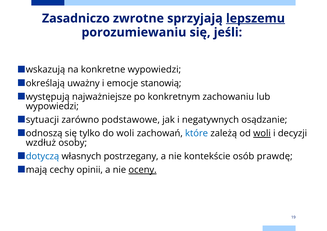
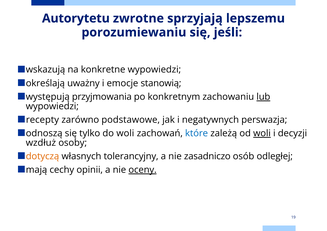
Zasadniczo: Zasadniczo -> Autorytetu
lepszemu underline: present -> none
najważniejsze: najważniejsze -> przyjmowania
lub underline: none -> present
sytuacji: sytuacji -> recepty
osądzanie: osądzanie -> perswazja
dotyczą colour: blue -> orange
postrzegany: postrzegany -> tolerancyjny
kontekście: kontekście -> zasadniczo
prawdę: prawdę -> odległej
